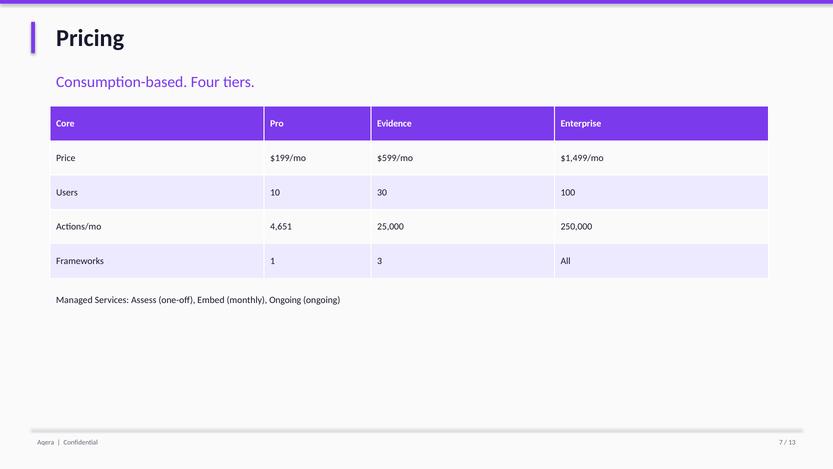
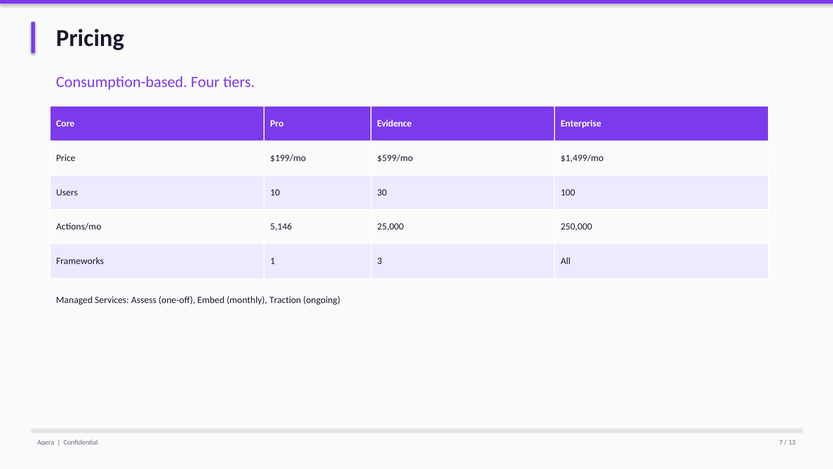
4,651: 4,651 -> 5,146
monthly Ongoing: Ongoing -> Traction
